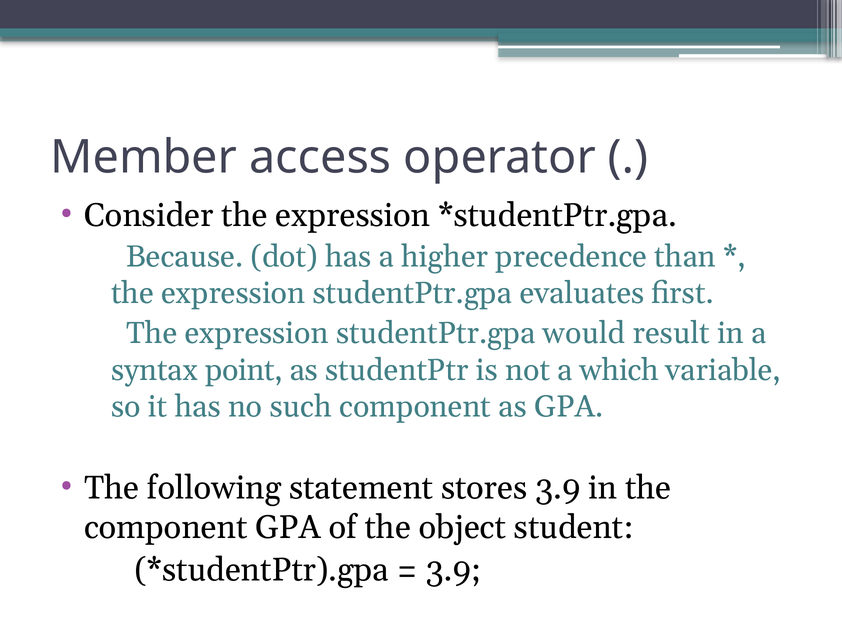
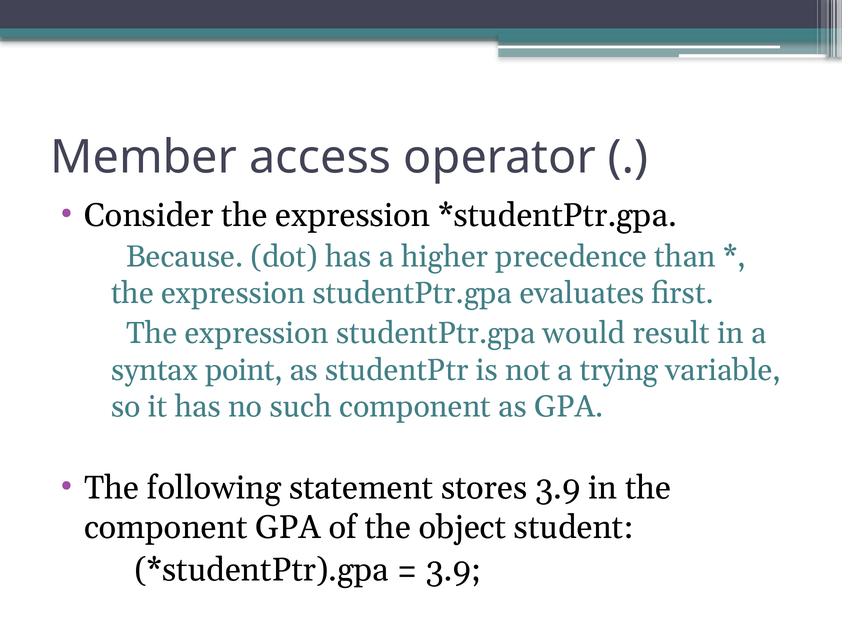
which: which -> trying
